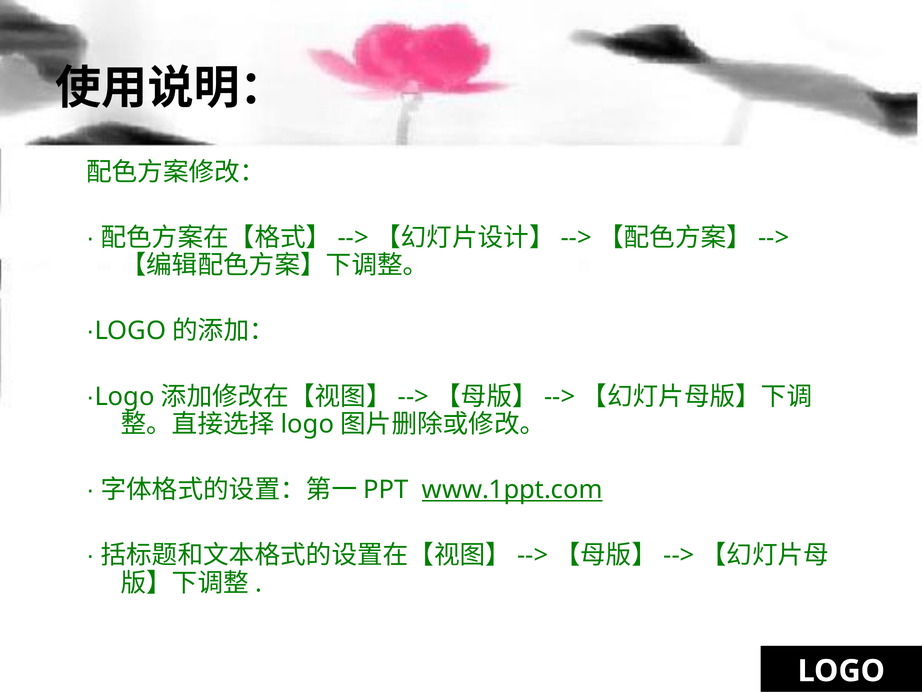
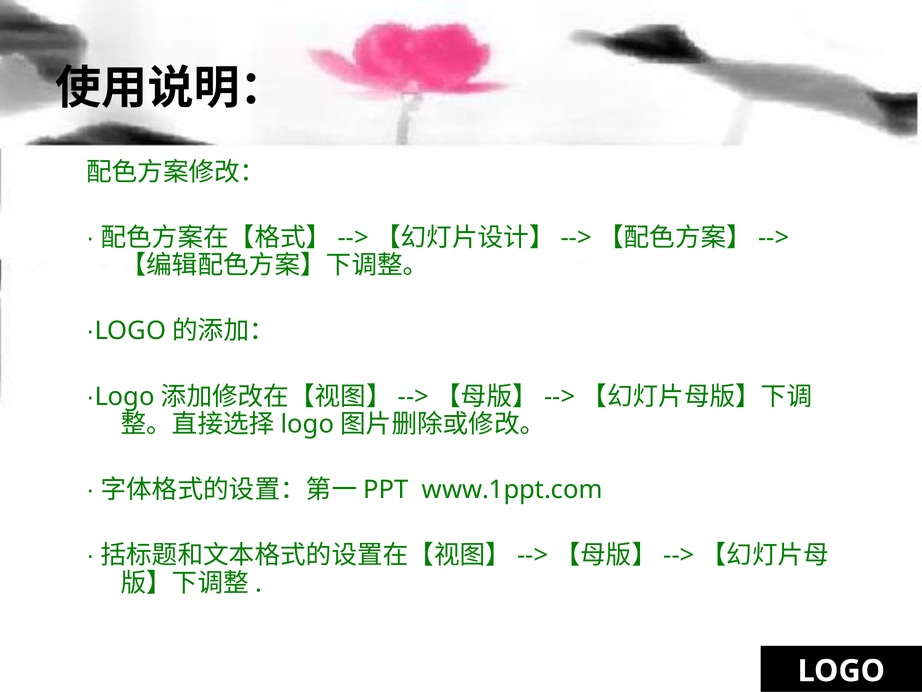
www.1ppt.com underline: present -> none
